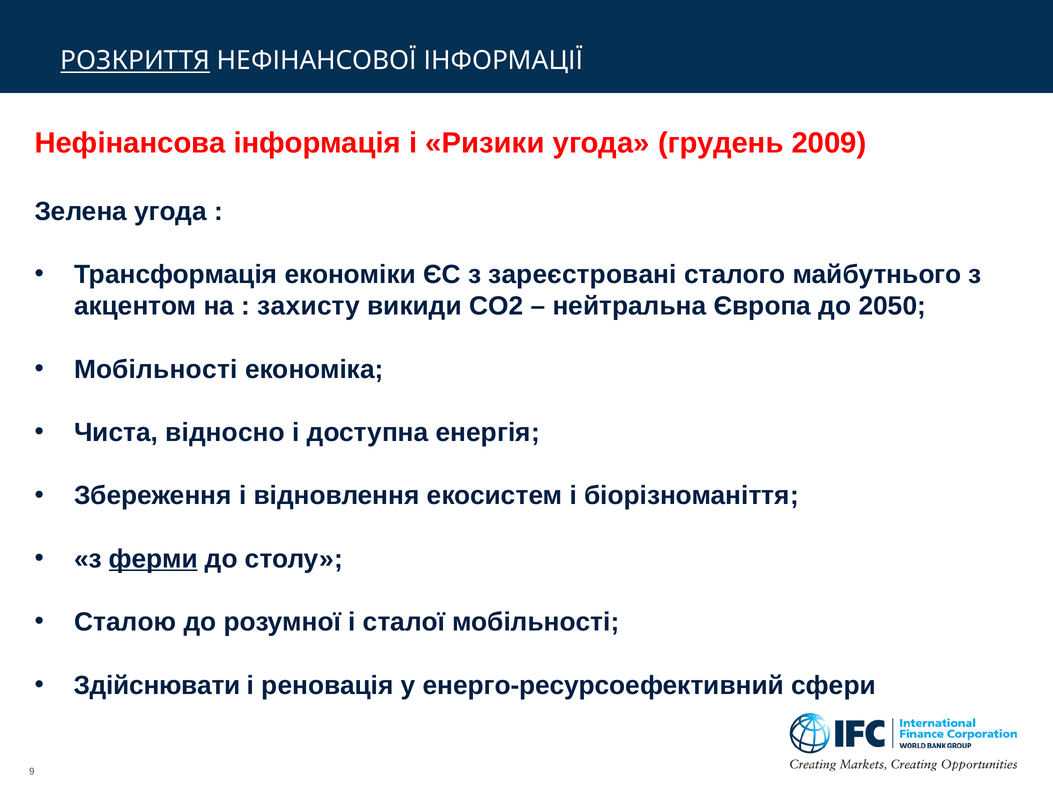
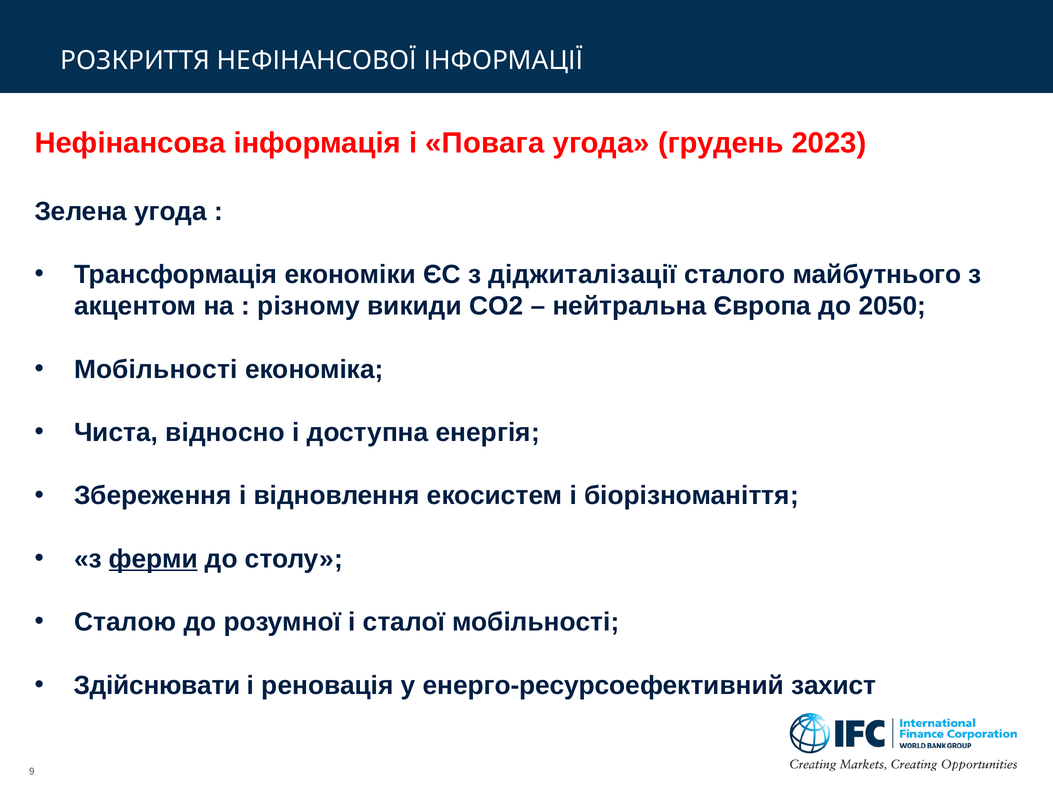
РОЗКРИТТЯ underline: present -> none
Ризики: Ризики -> Повага
2009: 2009 -> 2023
зареєстровані: зареєстровані -> діджиталізації
захисту: захисту -> різному
сфери: сфери -> захист
